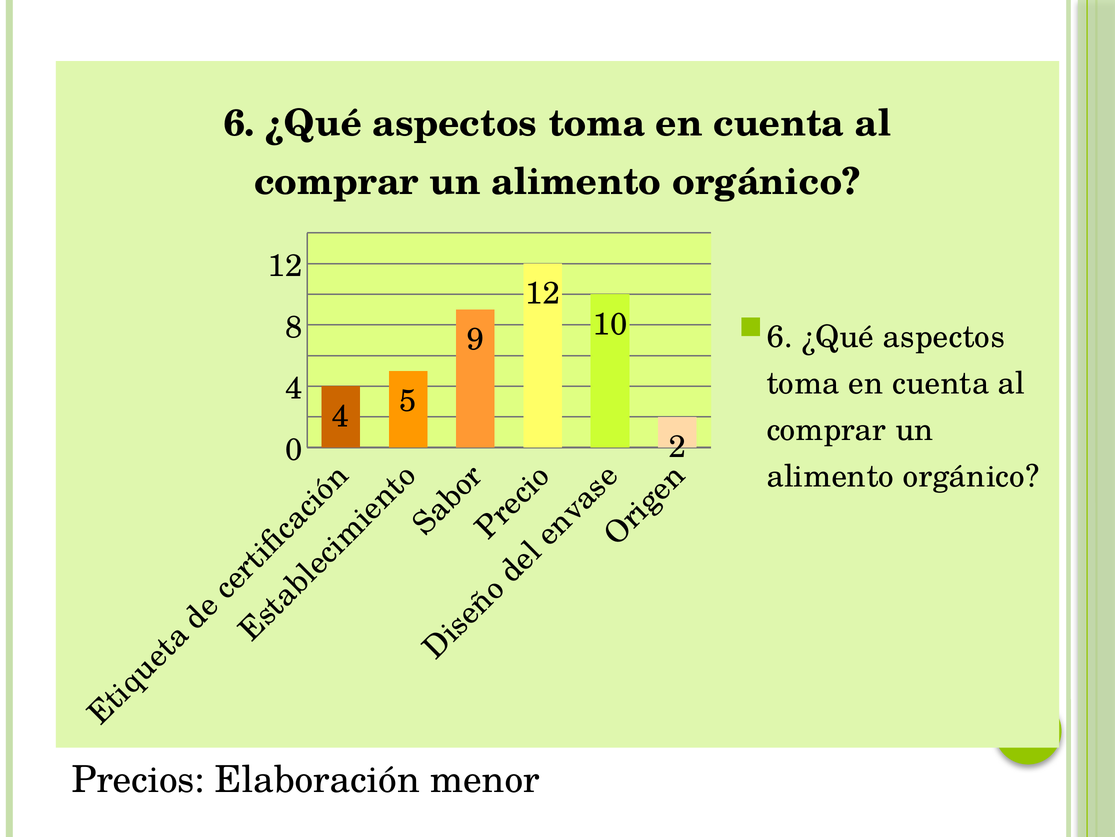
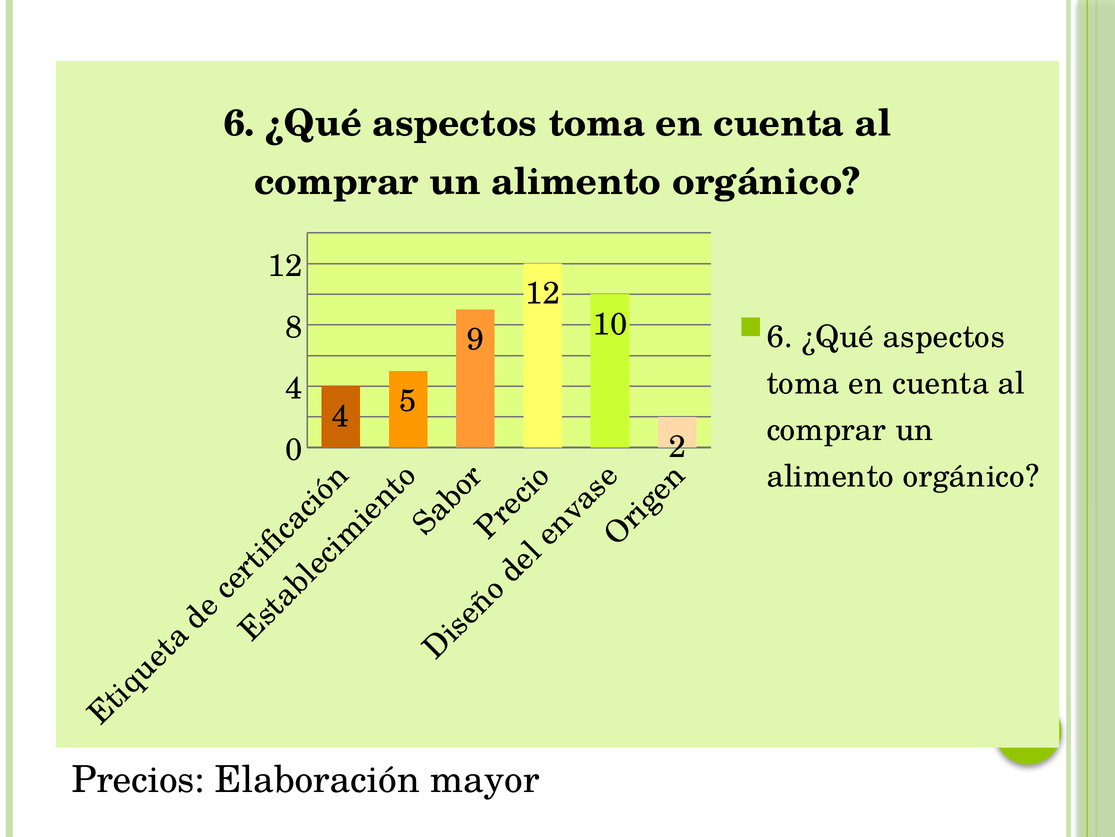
menor: menor -> mayor
